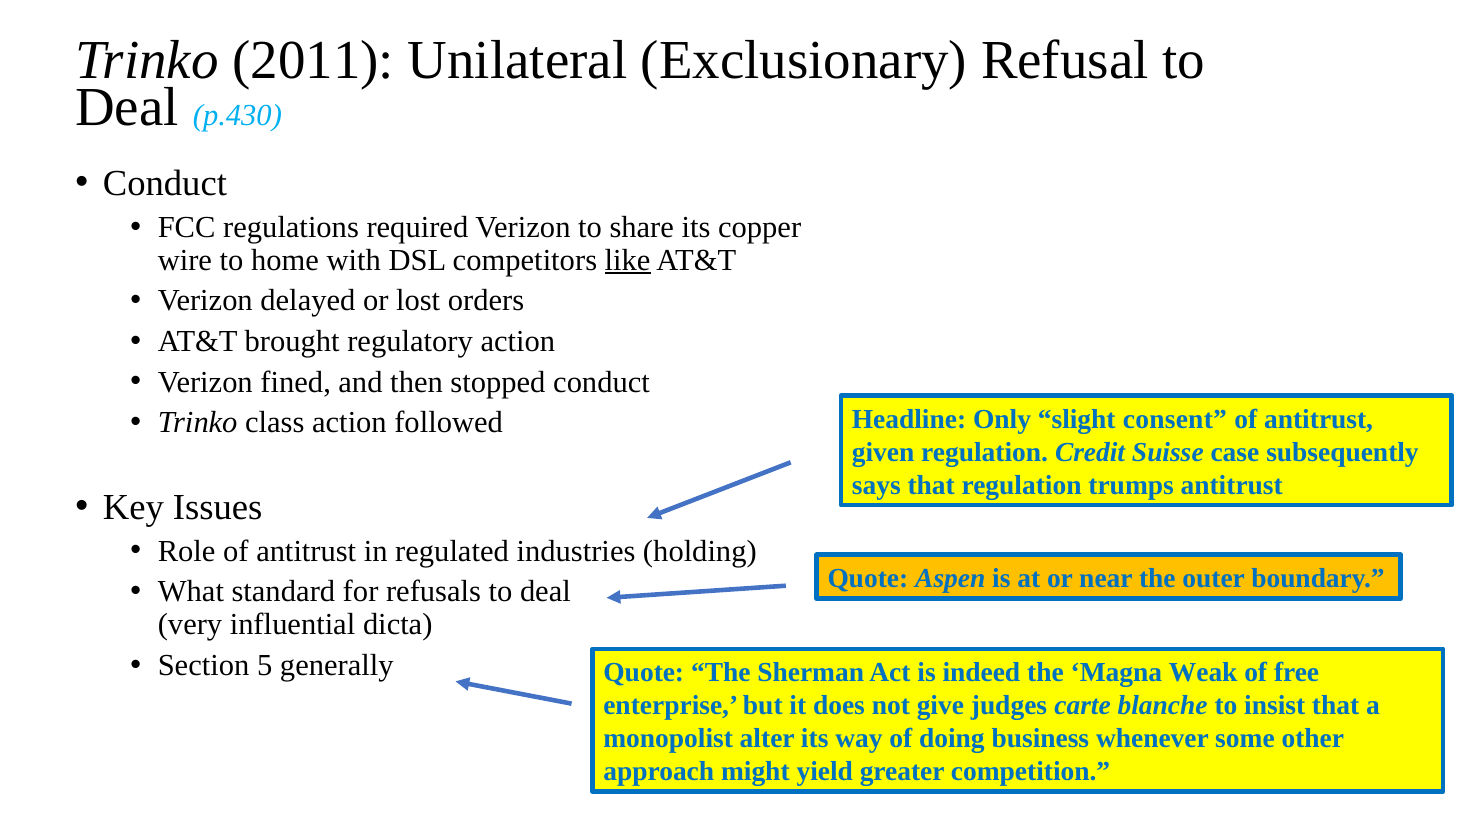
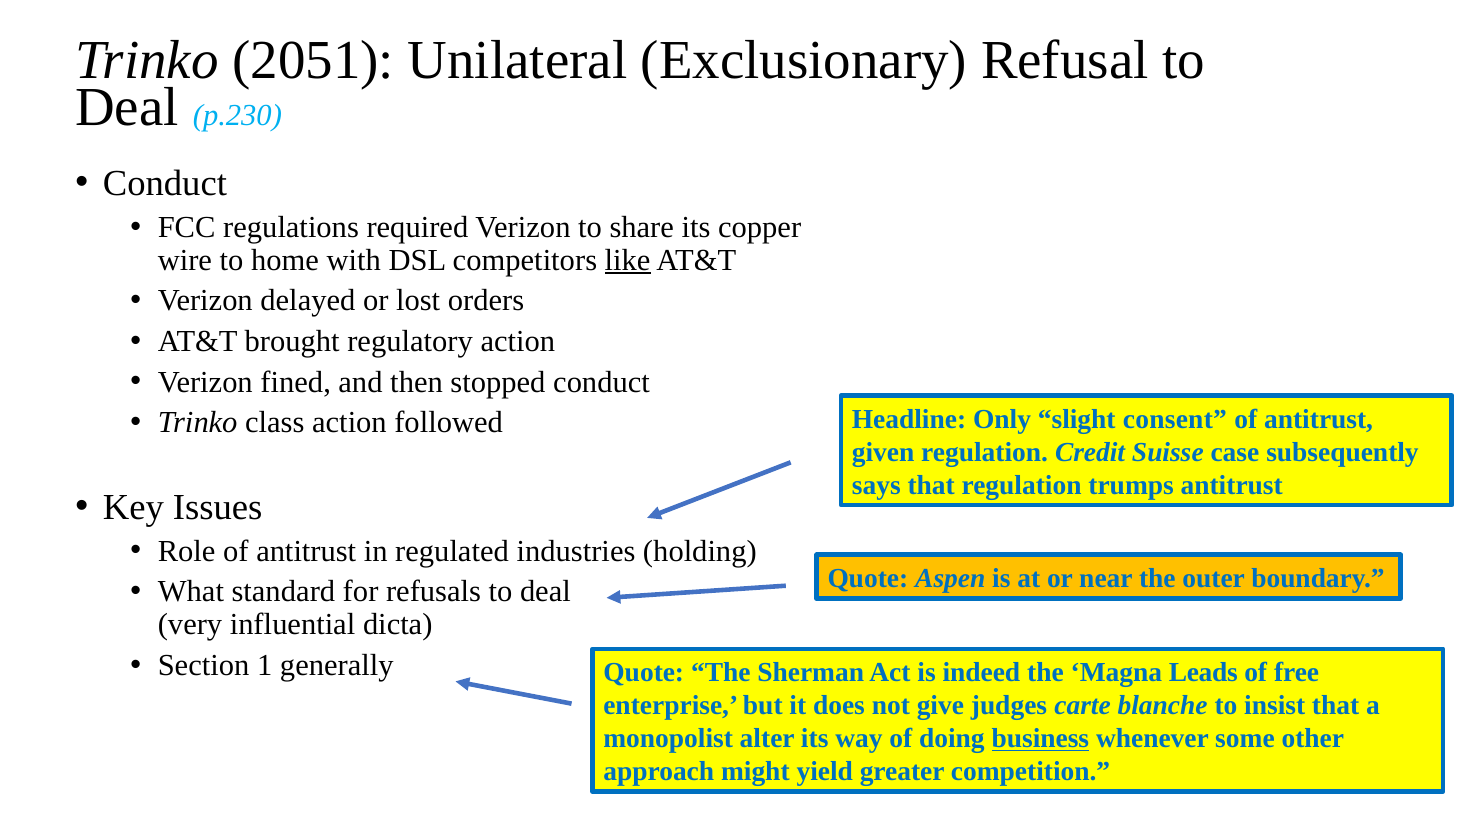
2011: 2011 -> 2051
p.430: p.430 -> p.230
5: 5 -> 1
Weak: Weak -> Leads
business underline: none -> present
